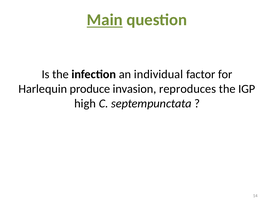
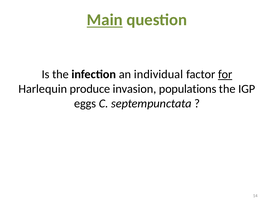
for underline: none -> present
reproduces: reproduces -> populations
high: high -> eggs
